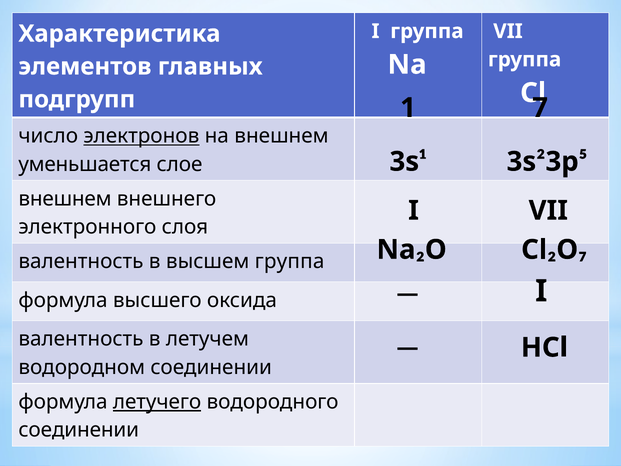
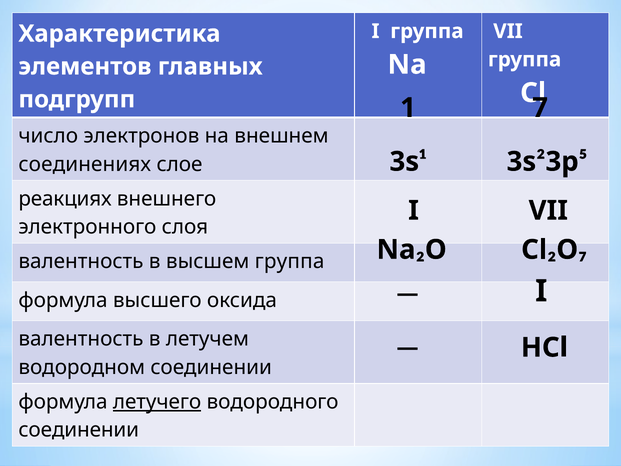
электронов underline: present -> none
уменьшается: уменьшается -> соединениях
внешнем at (65, 199): внешнем -> реакциях
